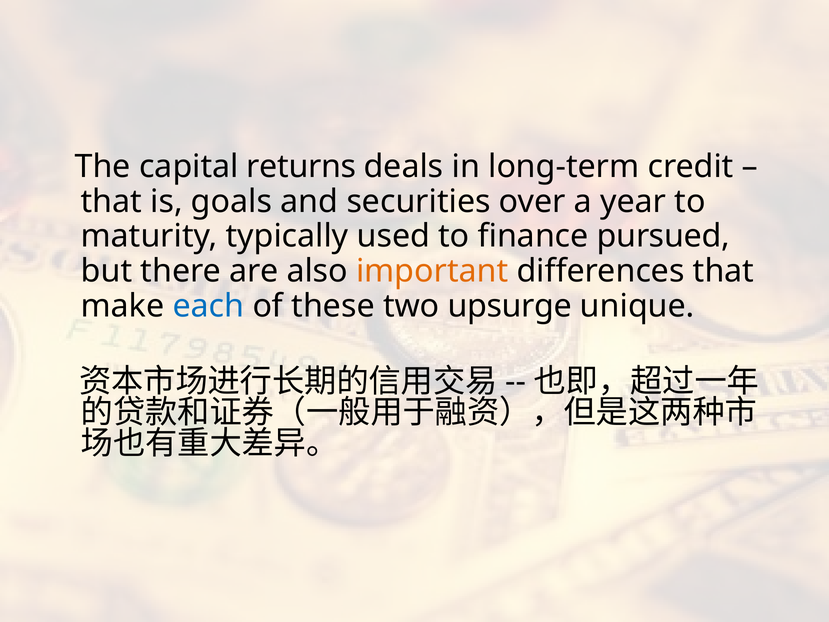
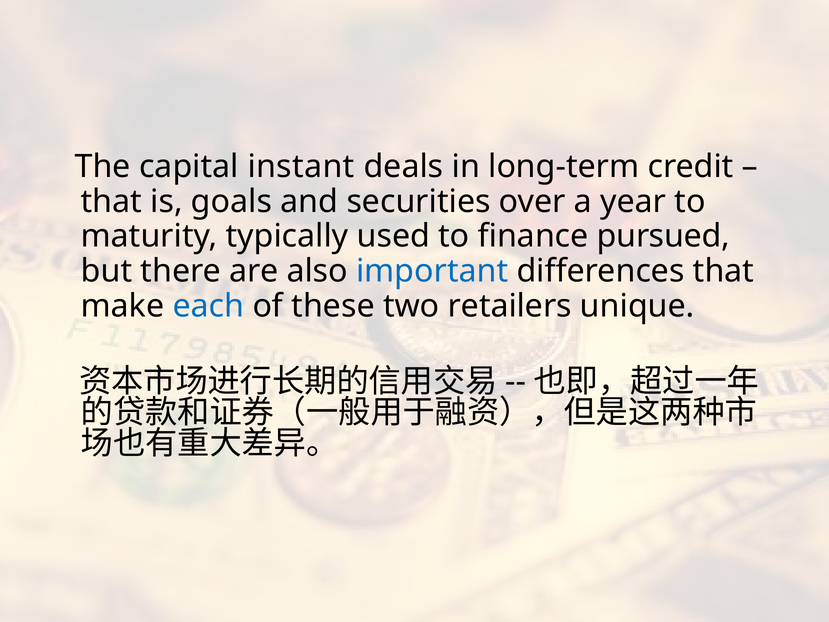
returns: returns -> instant
important colour: orange -> blue
upsurge: upsurge -> retailers
